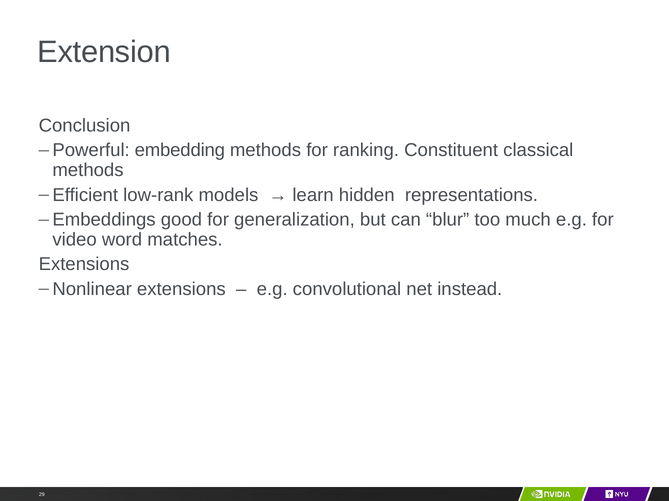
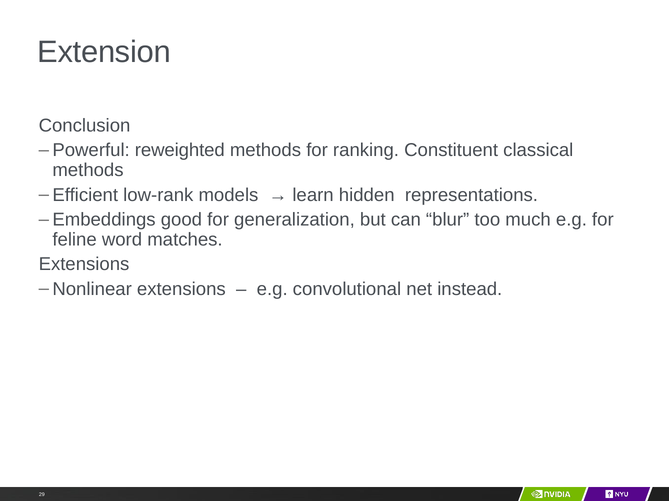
embedding: embedding -> reweighted
video: video -> feline
